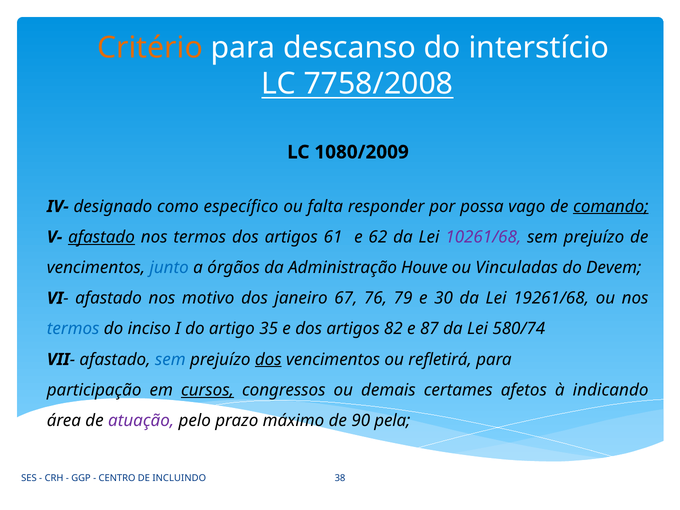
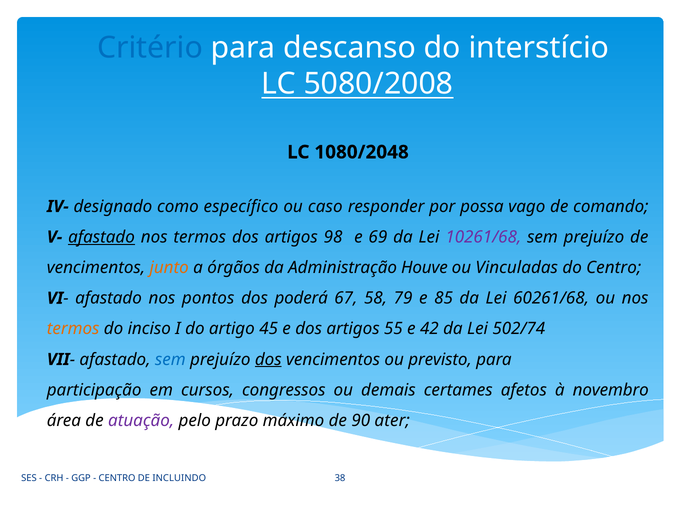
Critério colour: orange -> blue
7758/2008: 7758/2008 -> 5080/2008
1080/2009: 1080/2009 -> 1080/2048
falta: falta -> caso
comando underline: present -> none
61: 61 -> 98
62: 62 -> 69
junto colour: blue -> orange
do Devem: Devem -> Centro
motivo: motivo -> pontos
janeiro: janeiro -> poderá
76: 76 -> 58
30: 30 -> 85
19261/68: 19261/68 -> 60261/68
termos at (73, 329) colour: blue -> orange
35: 35 -> 45
82: 82 -> 55
87: 87 -> 42
580/74: 580/74 -> 502/74
refletirá: refletirá -> previsto
cursos underline: present -> none
indicando: indicando -> novembro
pela: pela -> ater
